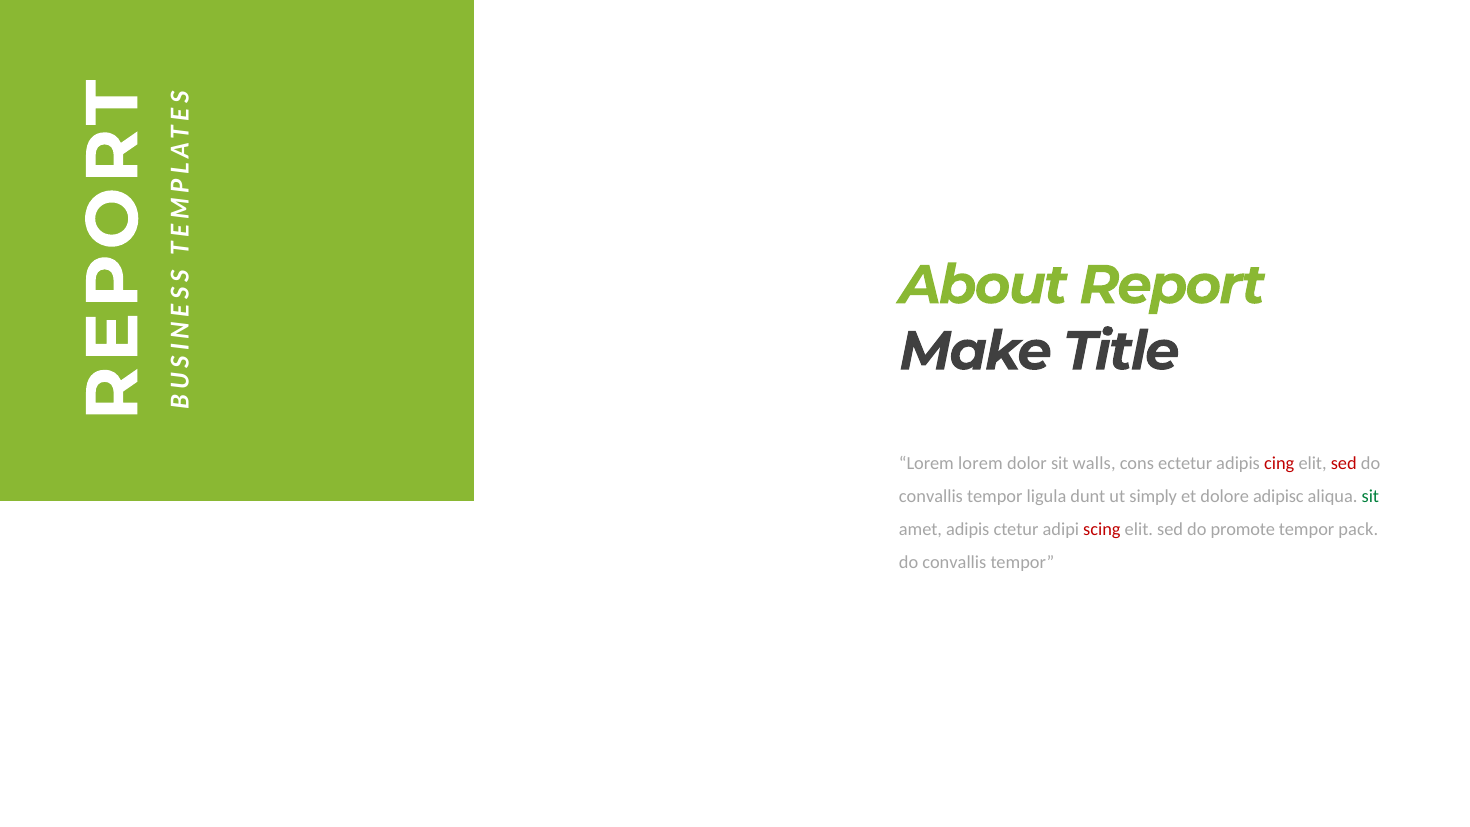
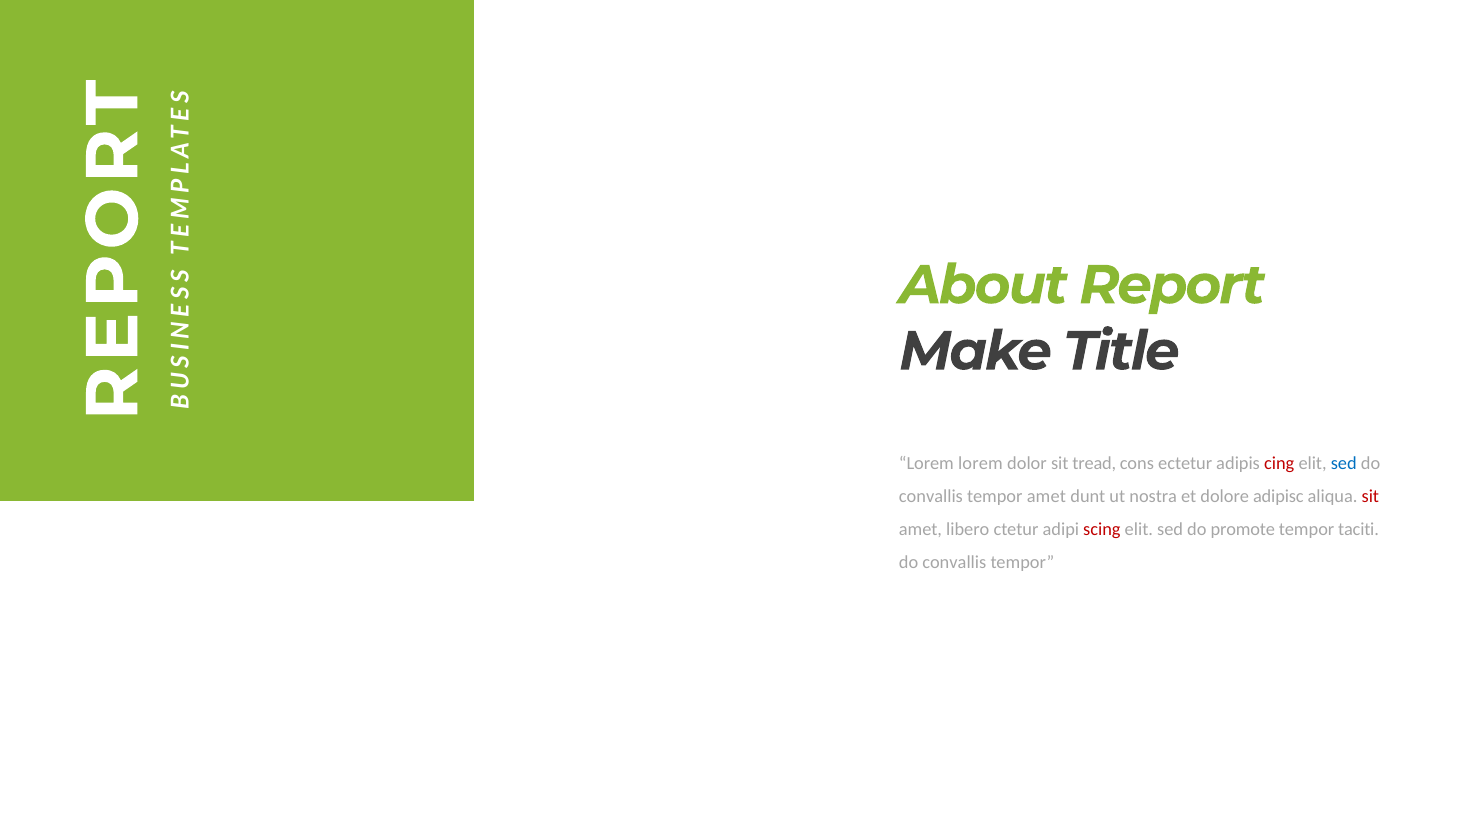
walls: walls -> tread
sed at (1344, 463) colour: red -> blue
tempor ligula: ligula -> amet
simply: simply -> nostra
sit at (1370, 496) colour: green -> red
amet adipis: adipis -> libero
pack: pack -> taciti
